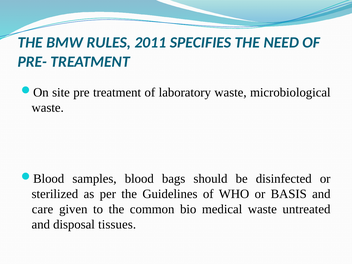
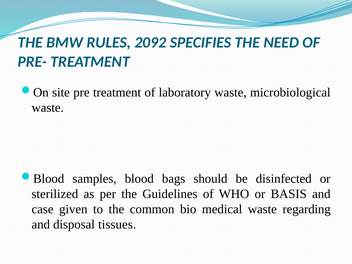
2011: 2011 -> 2092
care: care -> case
untreated: untreated -> regarding
